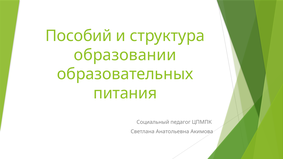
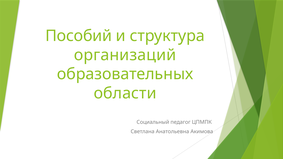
образовании: образовании -> организаций
питания: питания -> области
